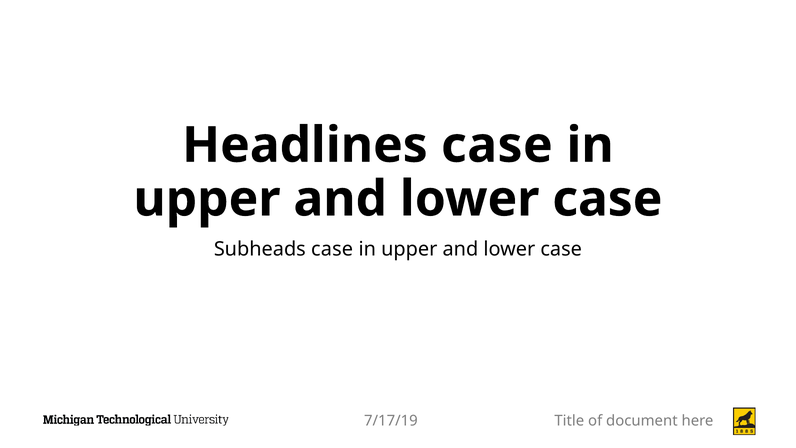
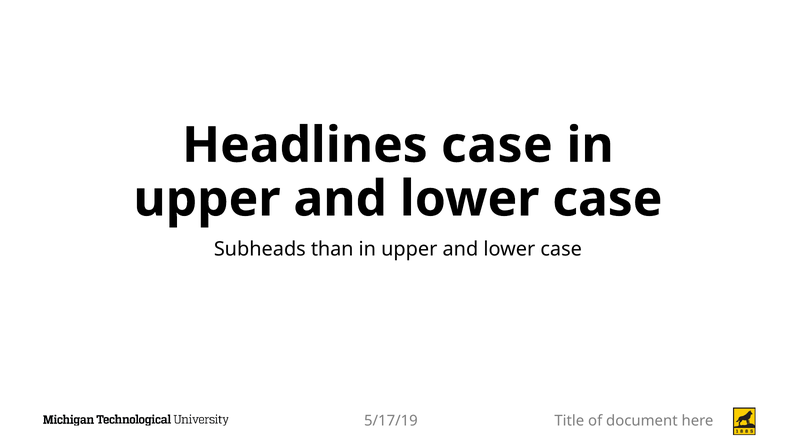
Subheads case: case -> than
7/17/19: 7/17/19 -> 5/17/19
